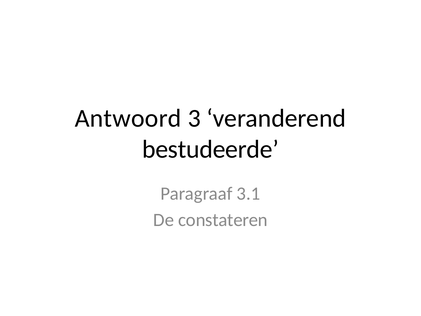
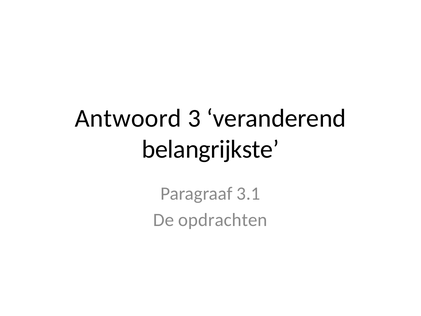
bestudeerde: bestudeerde -> belangrijkste
constateren: constateren -> opdrachten
